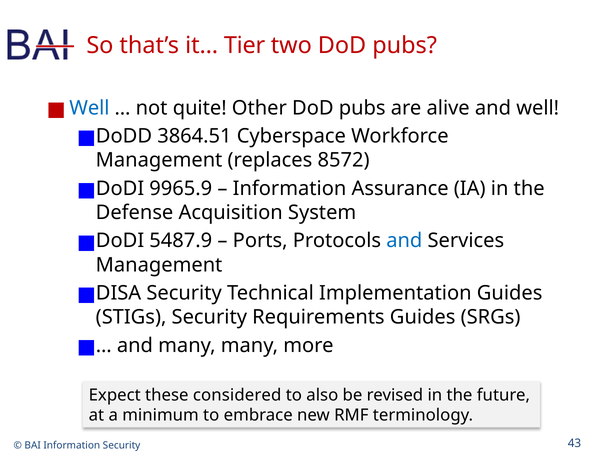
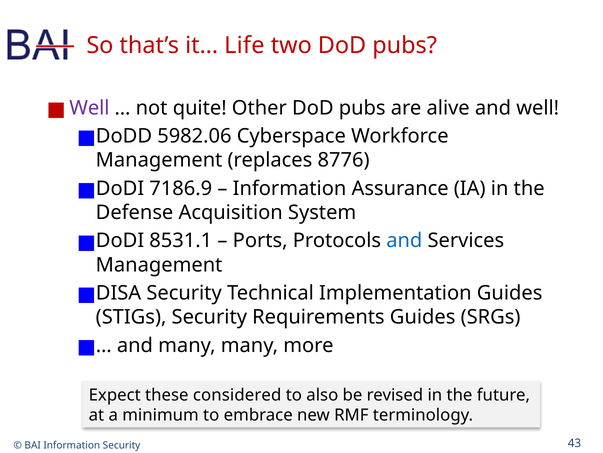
Tier: Tier -> Life
Well at (89, 108) colour: blue -> purple
3864.51: 3864.51 -> 5982.06
8572: 8572 -> 8776
9965.9: 9965.9 -> 7186.9
5487.9: 5487.9 -> 8531.1
